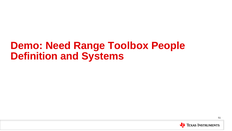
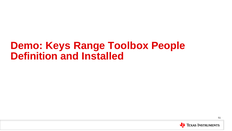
Need: Need -> Keys
Systems: Systems -> Installed
